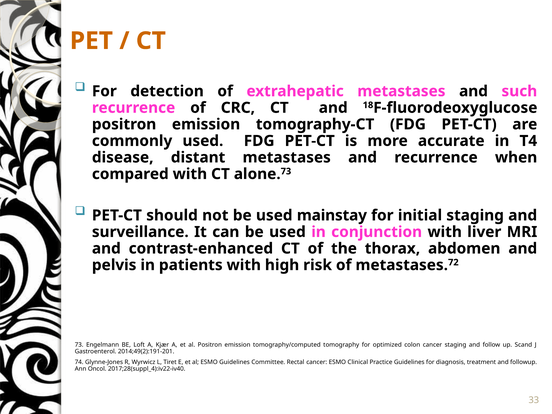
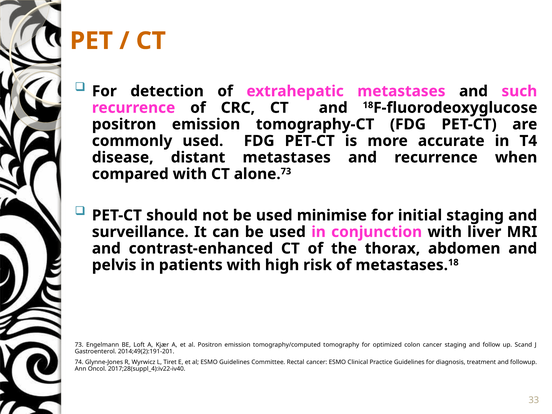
mainstay: mainstay -> minimise
metastases 72: 72 -> 18
